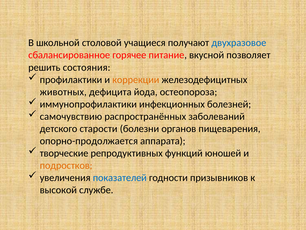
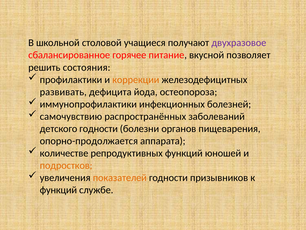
двухразовое colour: blue -> purple
животных: животных -> развивать
детского старости: старости -> годности
творческие: творческие -> количестве
показателей colour: blue -> orange
высокой at (58, 190): высокой -> функций
